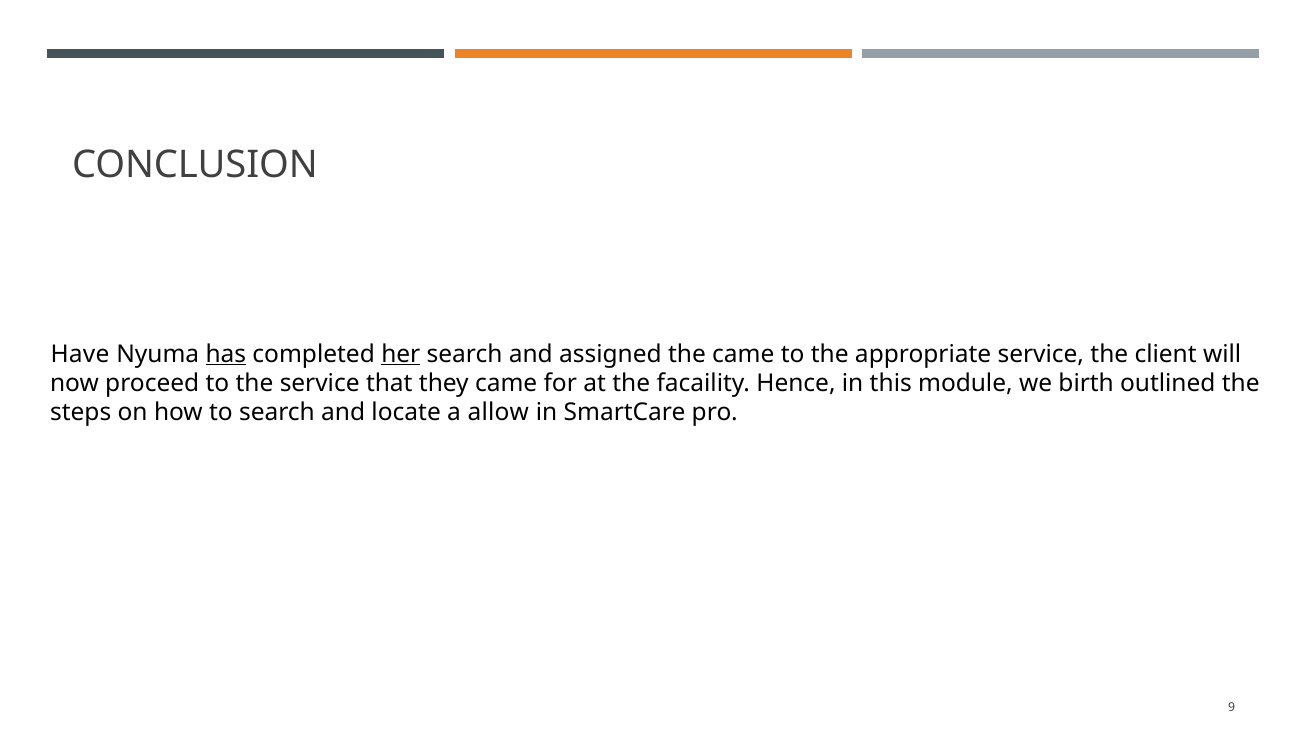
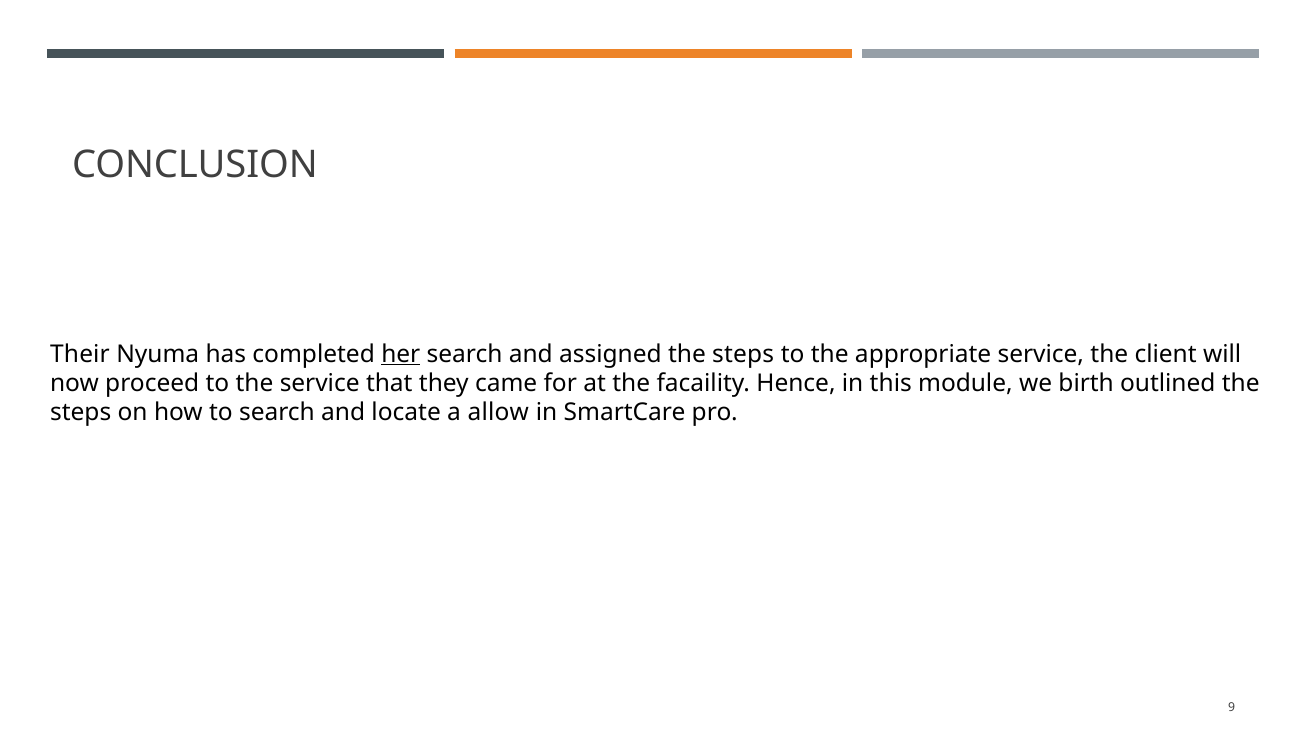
Have: Have -> Their
has underline: present -> none
assigned the came: came -> steps
